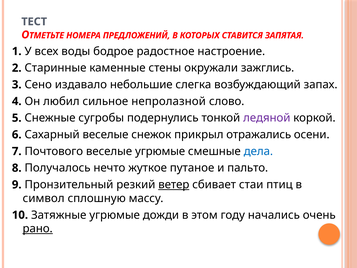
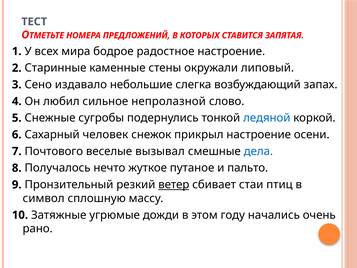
воды: воды -> мира
зажглись: зажглись -> липовый
ледяной colour: purple -> blue
Сахарный веселые: веселые -> человек
прикрыл отражались: отражались -> настроение
веселые угрюмые: угрюмые -> вызывал
рано underline: present -> none
